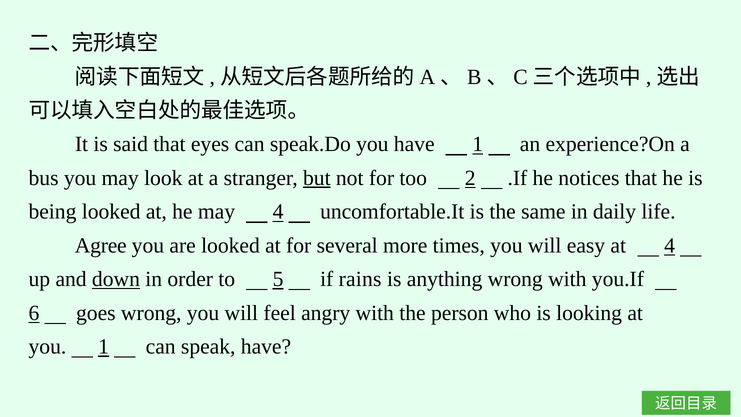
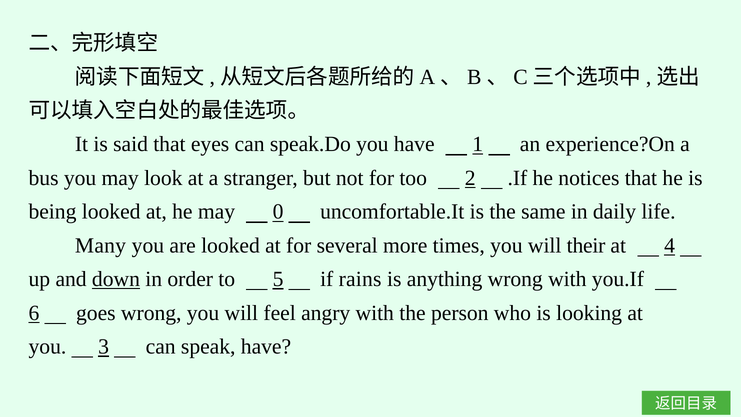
but underline: present -> none
may 4: 4 -> 0
Agree: Agree -> Many
easy: easy -> their
you 1: 1 -> 3
